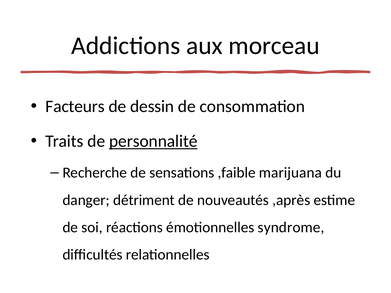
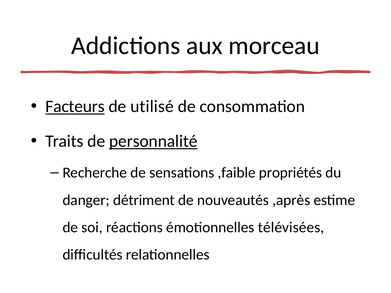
Facteurs underline: none -> present
dessin: dessin -> utilisé
marijuana: marijuana -> propriétés
syndrome: syndrome -> télévisées
